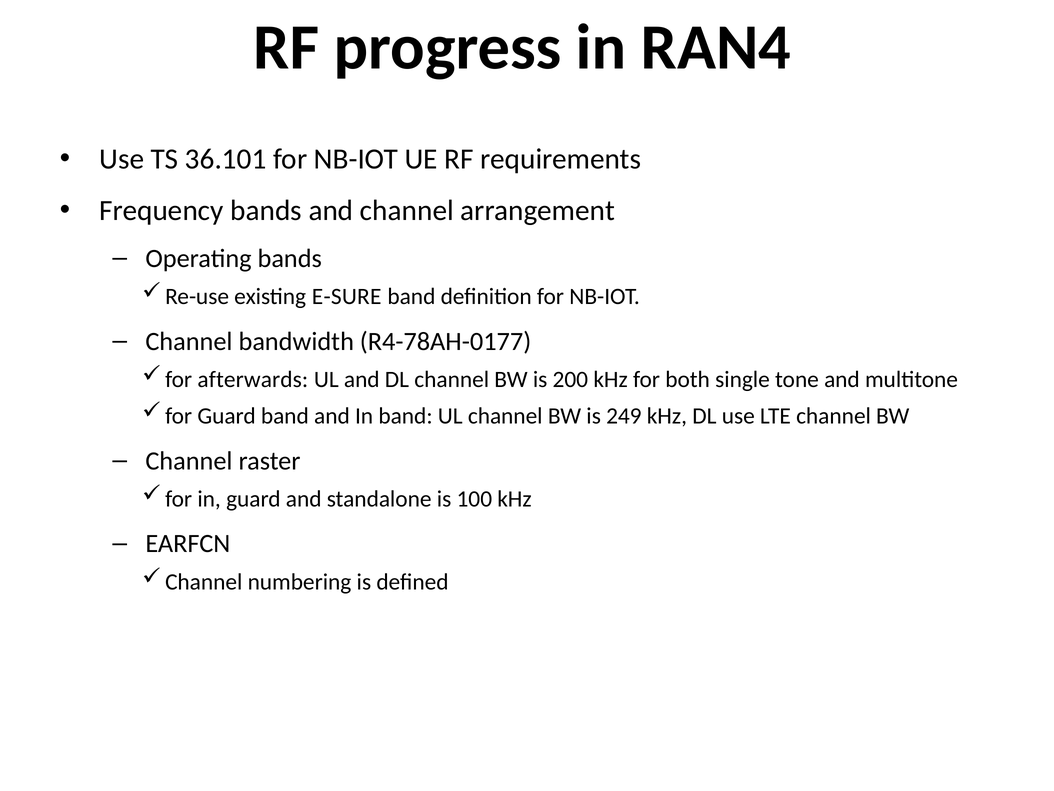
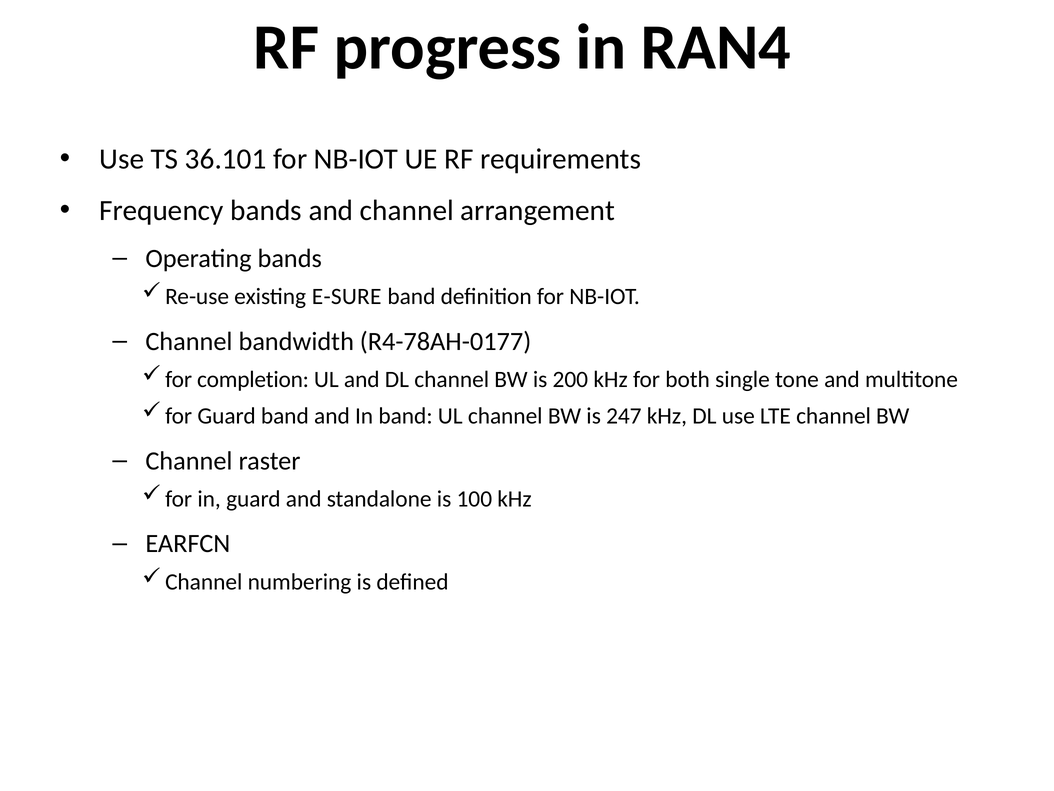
afterwards: afterwards -> completion
249: 249 -> 247
